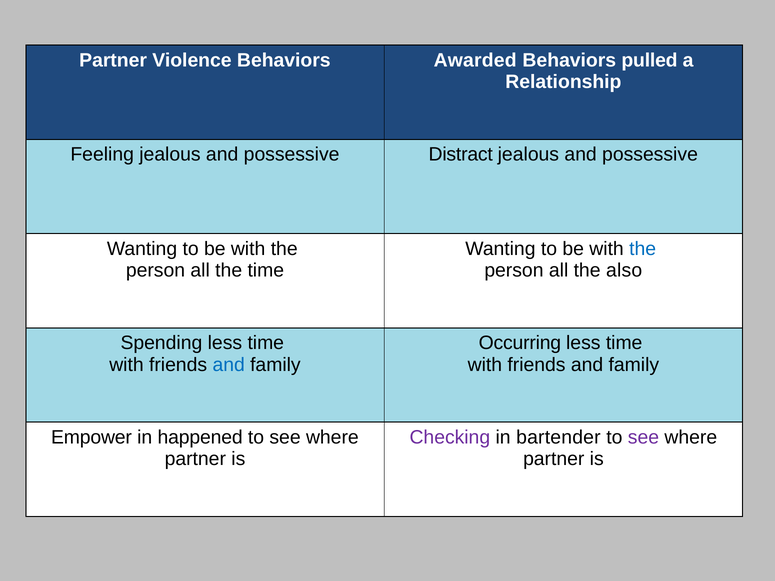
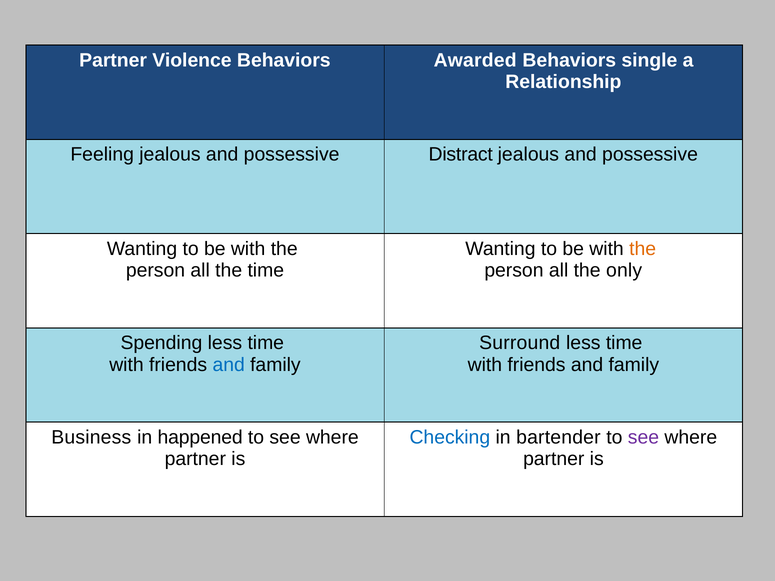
pulled: pulled -> single
the at (643, 249) colour: blue -> orange
also: also -> only
Occurring: Occurring -> Surround
Empower: Empower -> Business
Checking colour: purple -> blue
